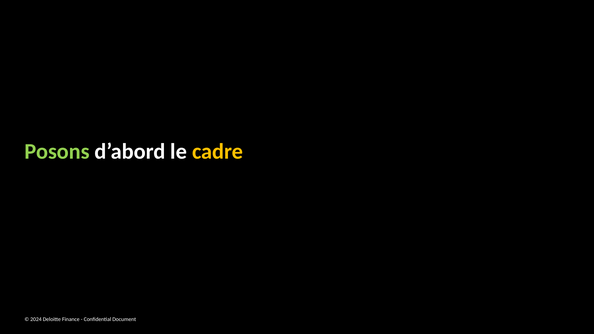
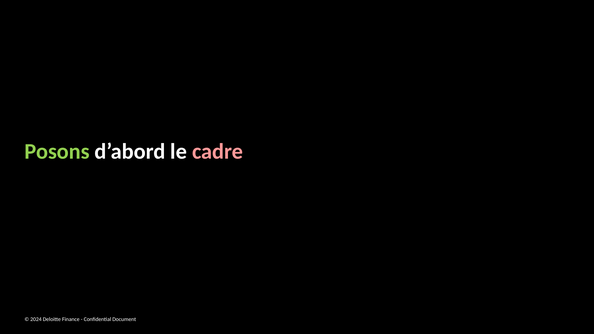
cadre colour: yellow -> pink
